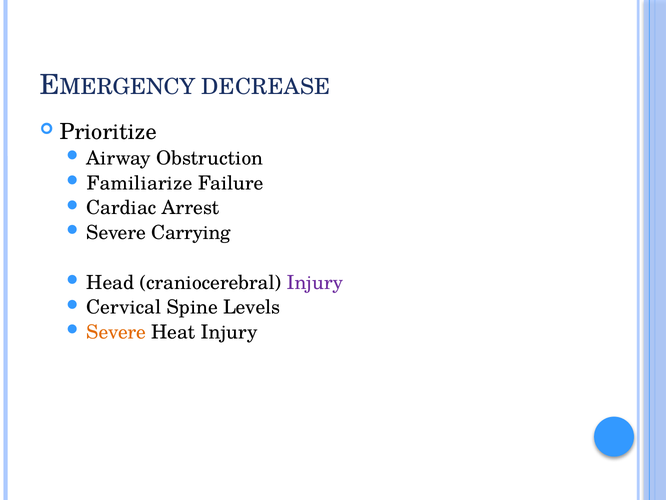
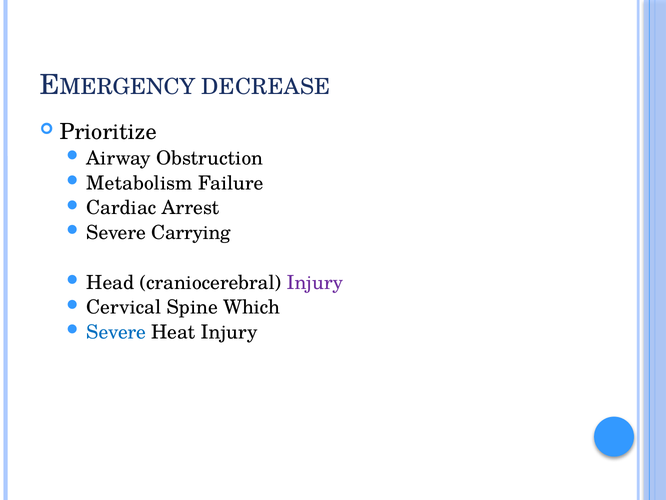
Familiarize: Familiarize -> Metabolism
Levels: Levels -> Which
Severe at (116, 332) colour: orange -> blue
